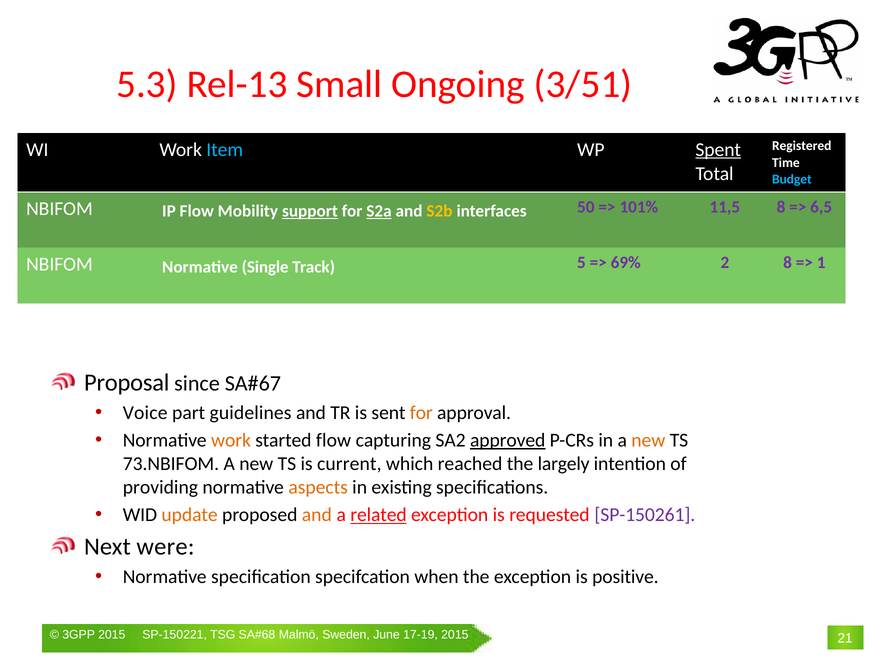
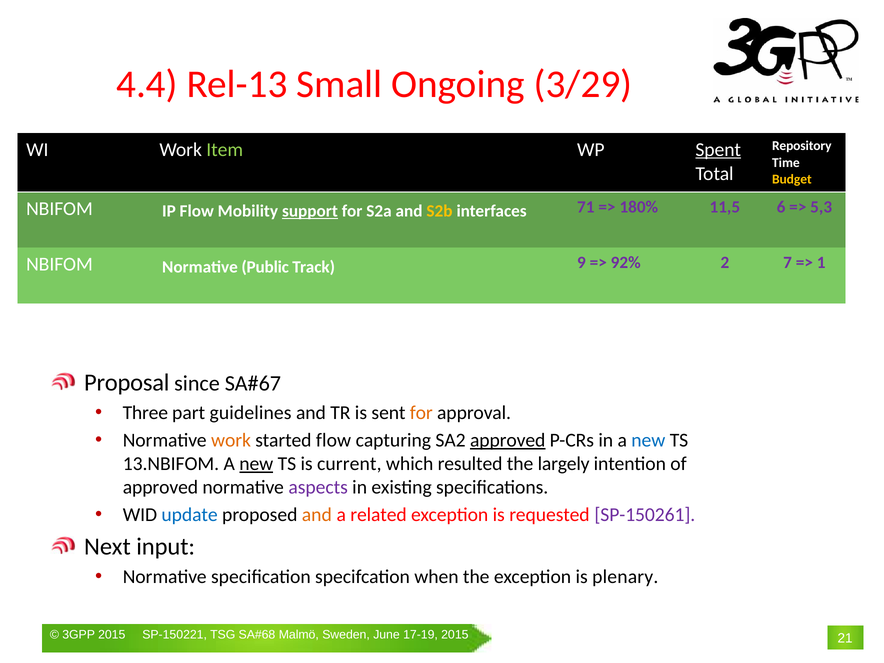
5.3: 5.3 -> 4.4
3/51: 3/51 -> 3/29
Registered: Registered -> Repository
Item colour: light blue -> light green
Budget colour: light blue -> yellow
S2a underline: present -> none
50: 50 -> 71
101%: 101% -> 180%
11,5 8: 8 -> 6
6,5: 6,5 -> 5,3
Single: Single -> Public
5: 5 -> 9
69%: 69% -> 92%
2 8: 8 -> 7
Voice: Voice -> Three
new at (648, 440) colour: orange -> blue
73.NBIFOM: 73.NBIFOM -> 13.NBIFOM
new at (256, 464) underline: none -> present
reached: reached -> resulted
providing at (160, 487): providing -> approved
aspects colour: orange -> purple
update colour: orange -> blue
related underline: present -> none
were: were -> input
positive: positive -> plenary
